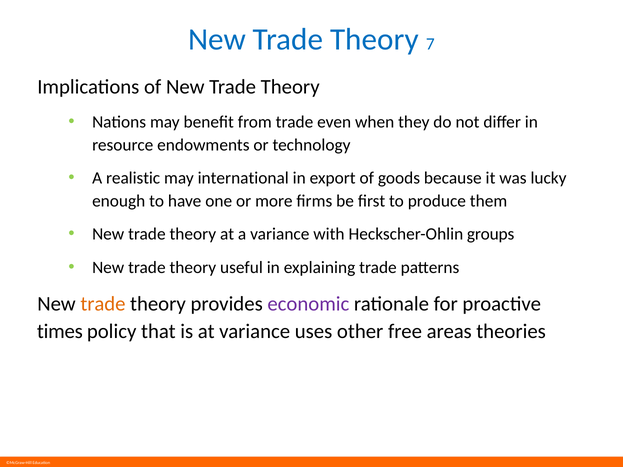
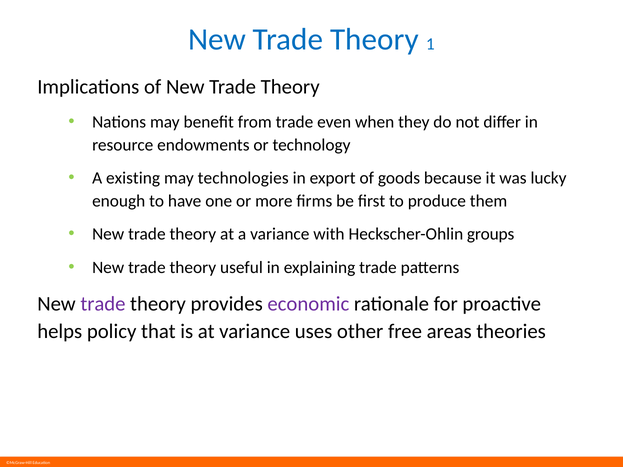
7: 7 -> 1
realistic: realistic -> existing
international: international -> technologies
trade at (103, 304) colour: orange -> purple
times: times -> helps
